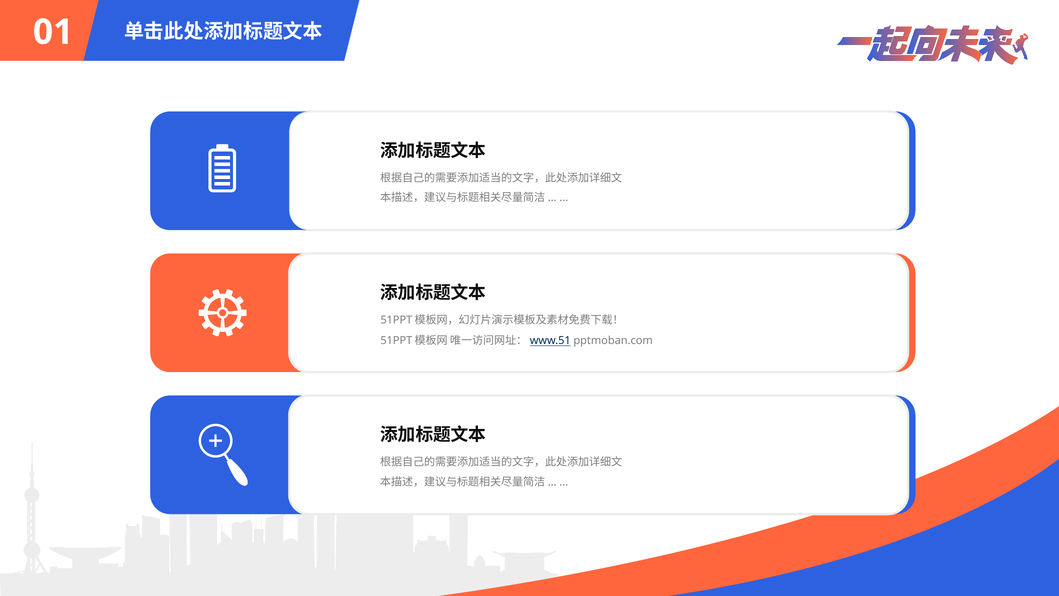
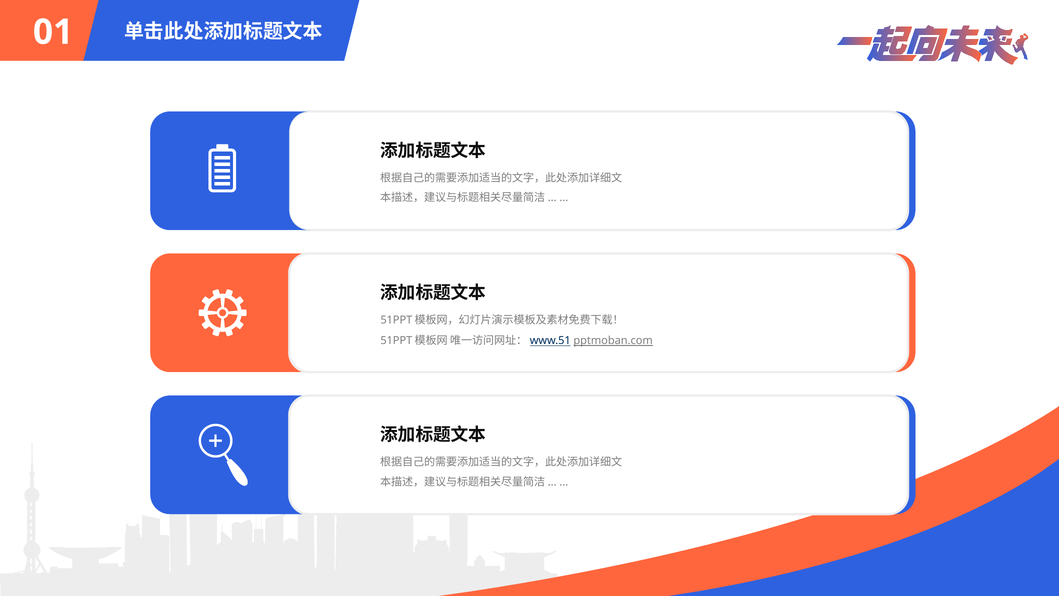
pptmoban.com underline: none -> present
